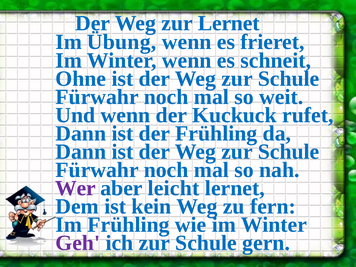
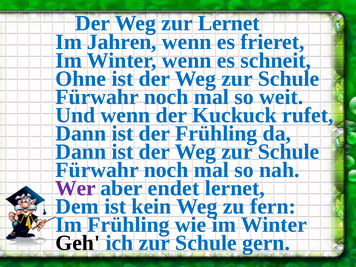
Übung: Übung -> Jahren
leicht: leicht -> endet
Geh colour: purple -> black
